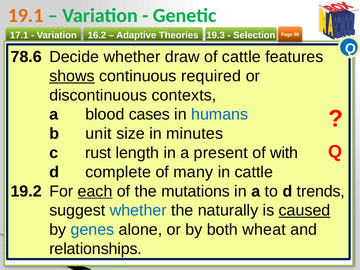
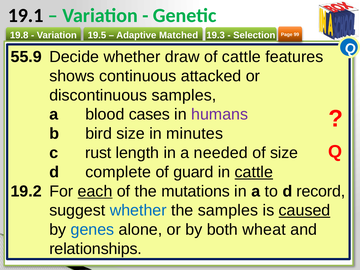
19.1 colour: orange -> black
17.1: 17.1 -> 19.8
16.2: 16.2 -> 19.5
Theories: Theories -> Matched
78.6: 78.6 -> 55.9
shows underline: present -> none
required: required -> attacked
discontinuous contexts: contexts -> samples
humans colour: blue -> purple
unit: unit -> bird
present: present -> needed
of with: with -> size
many: many -> guard
cattle at (254, 172) underline: none -> present
trends: trends -> record
the naturally: naturally -> samples
